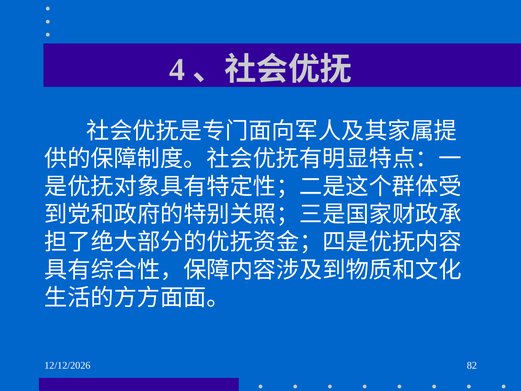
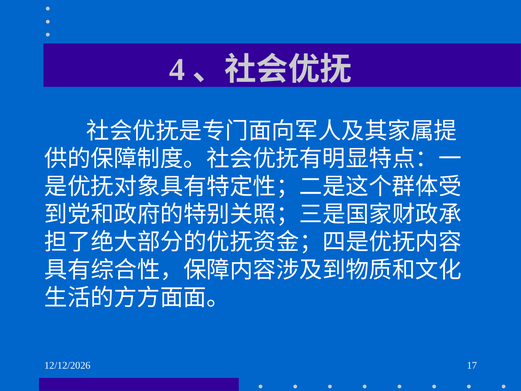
82: 82 -> 17
